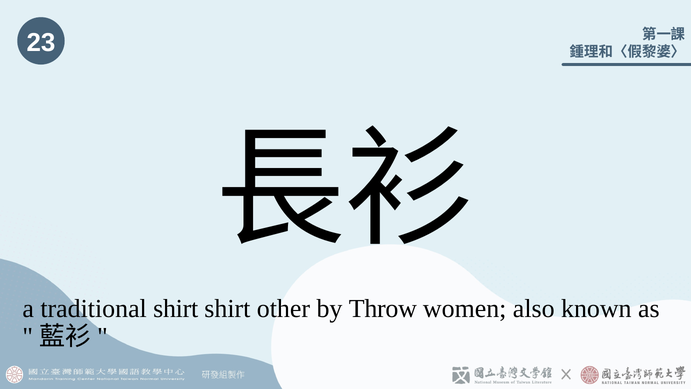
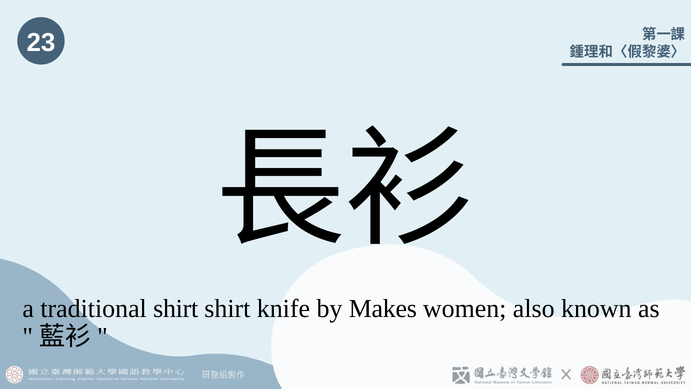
other: other -> knife
Throw: Throw -> Makes
